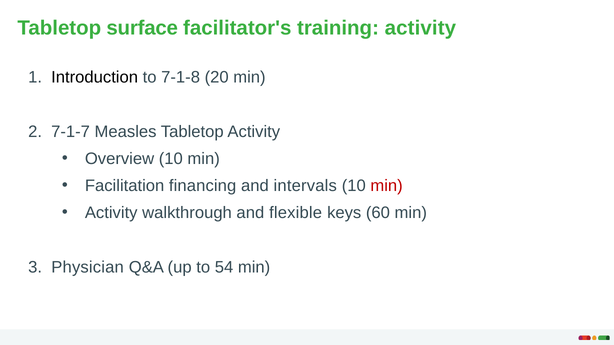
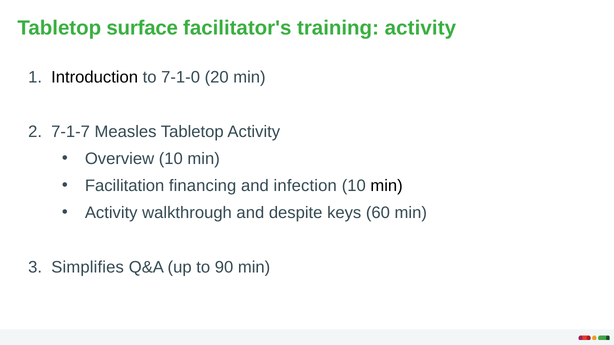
7-1-8: 7-1-8 -> 7-1-0
intervals: intervals -> infection
min at (387, 186) colour: red -> black
flexible: flexible -> despite
Physician: Physician -> Simplifies
54: 54 -> 90
